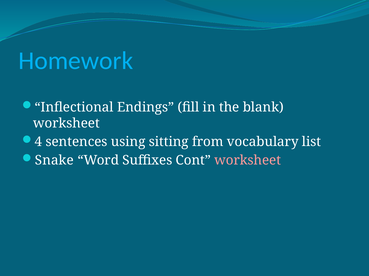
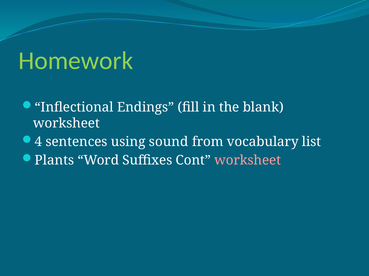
Homework colour: light blue -> light green
sitting: sitting -> sound
Snake: Snake -> Plants
